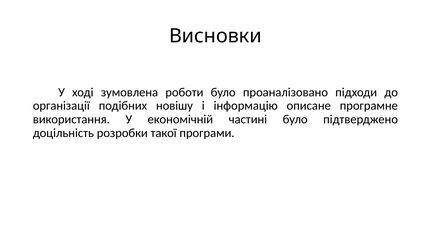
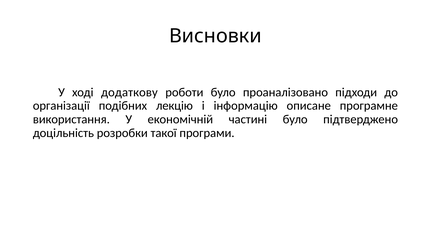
зумовлена: зумовлена -> додаткову
новішу: новішу -> лекцію
